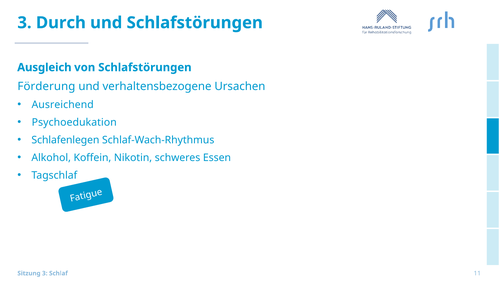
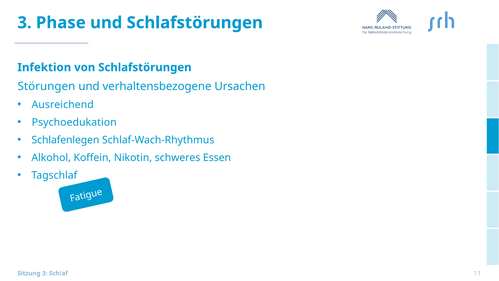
Durch: Durch -> Phase
Ausgleich: Ausgleich -> Infektion
Förderung: Förderung -> Störungen
